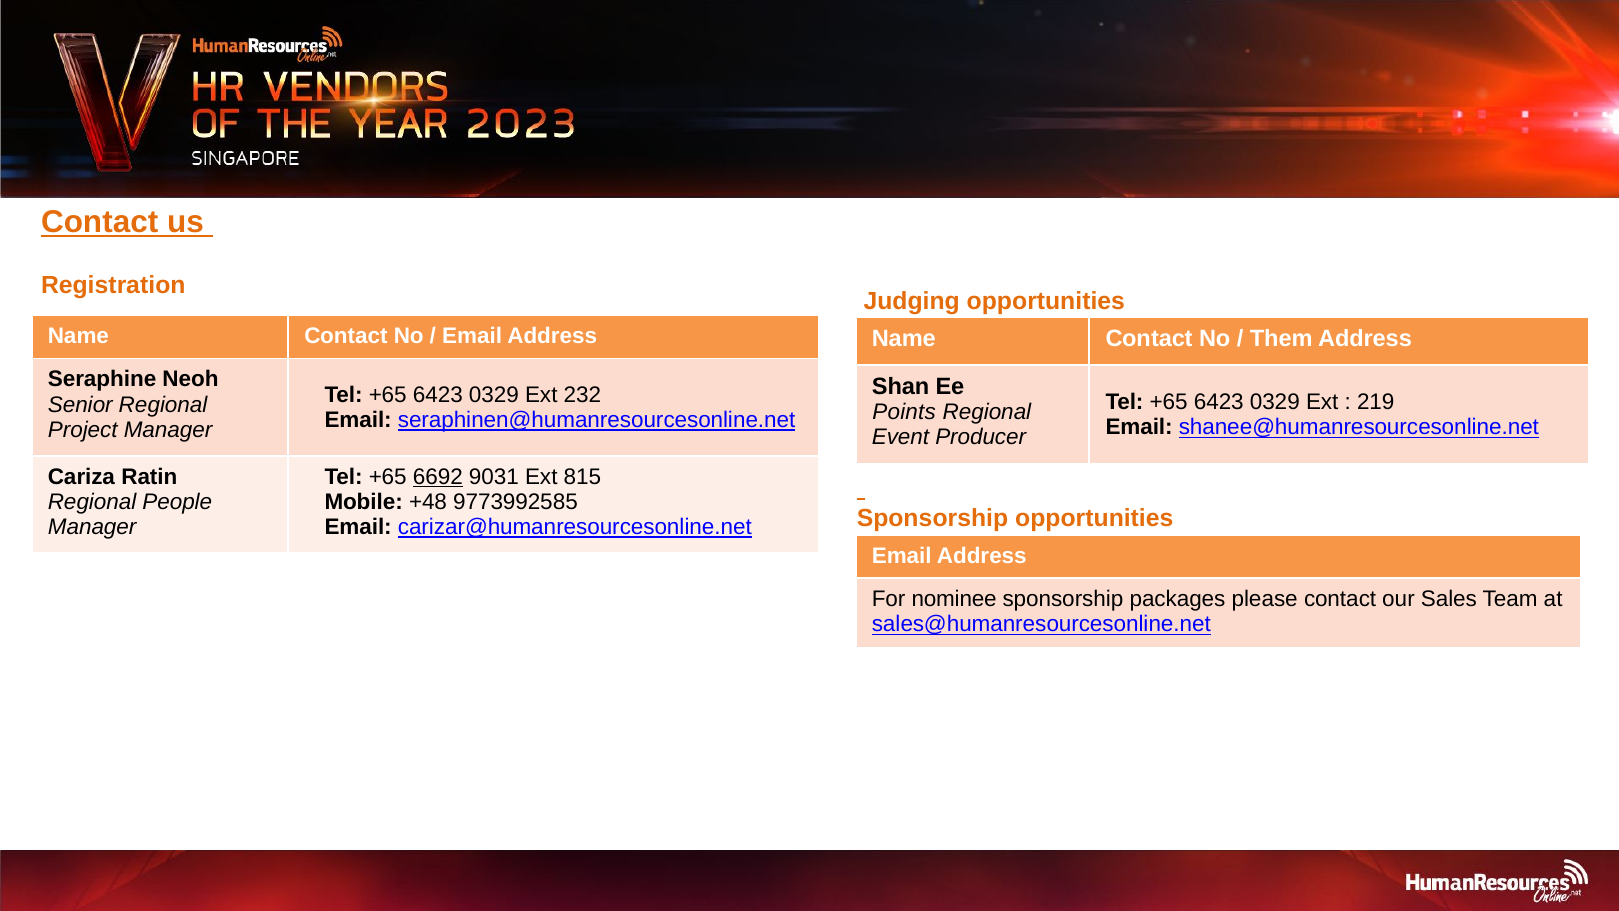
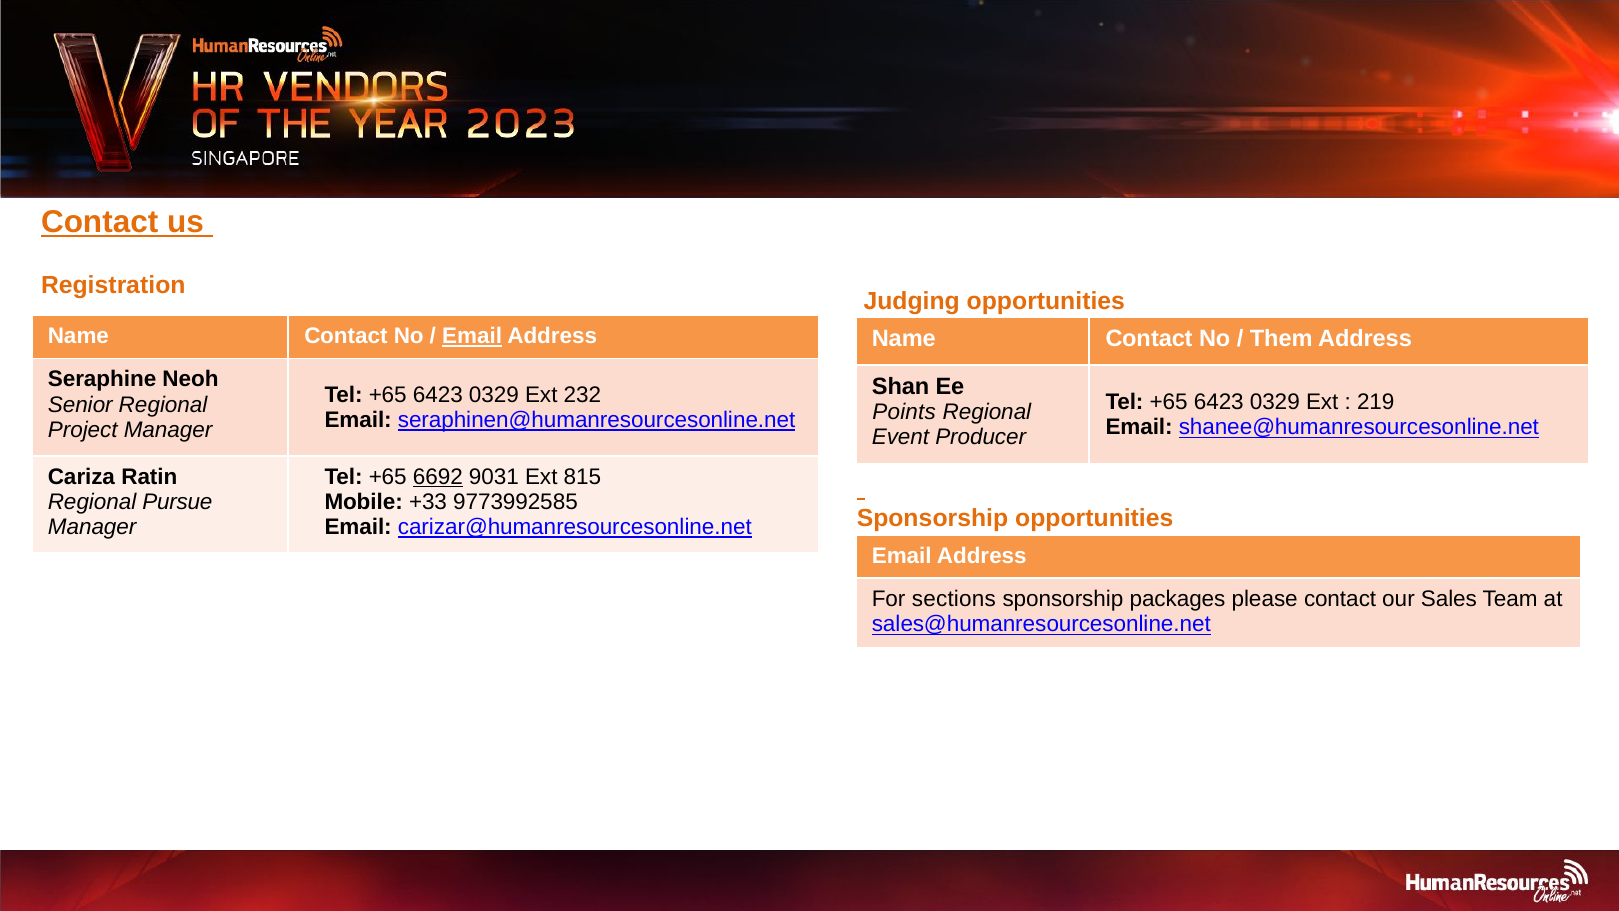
Email at (472, 336) underline: none -> present
People: People -> Pursue
+48: +48 -> +33
nominee: nominee -> sections
